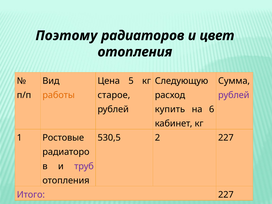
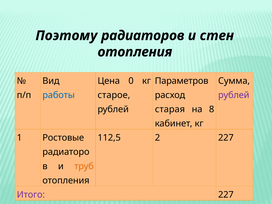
цвет: цвет -> стен
5: 5 -> 0
Следующую: Следующую -> Параметров
работы colour: orange -> blue
купить: купить -> старая
6: 6 -> 8
530,5: 530,5 -> 112,5
труб colour: purple -> orange
